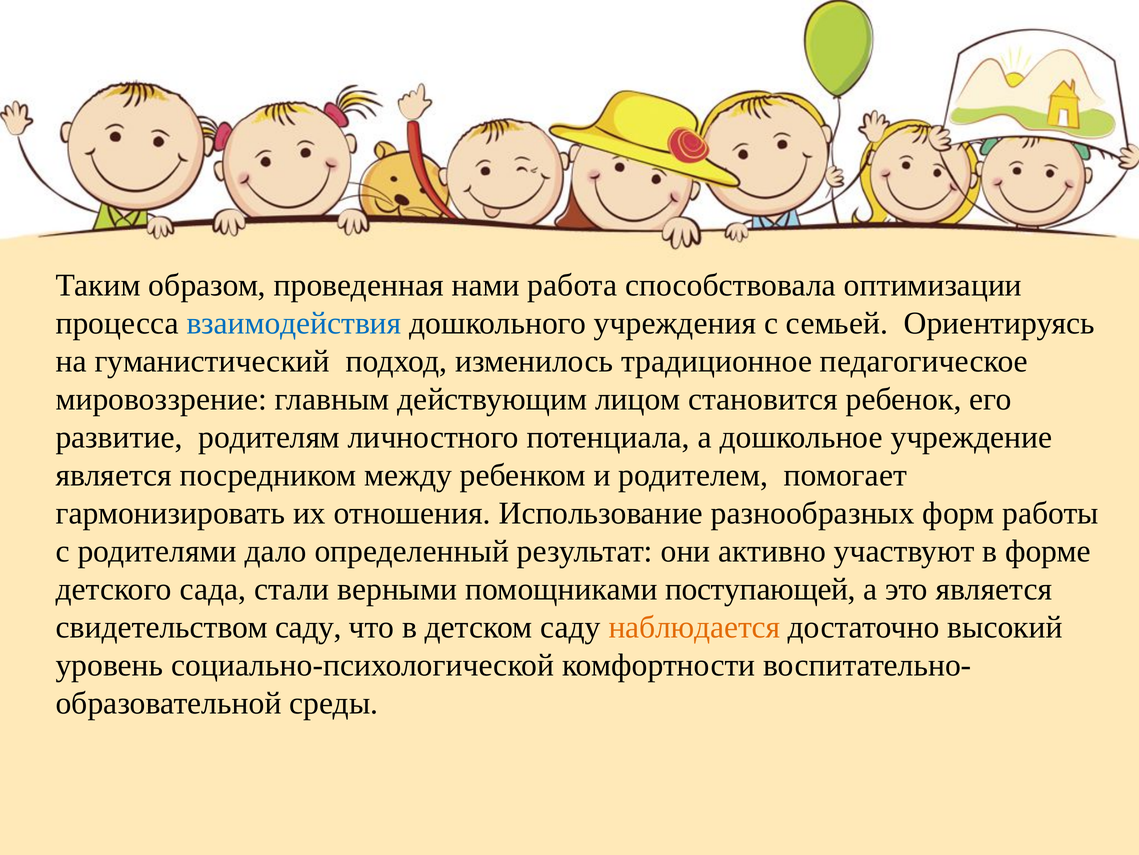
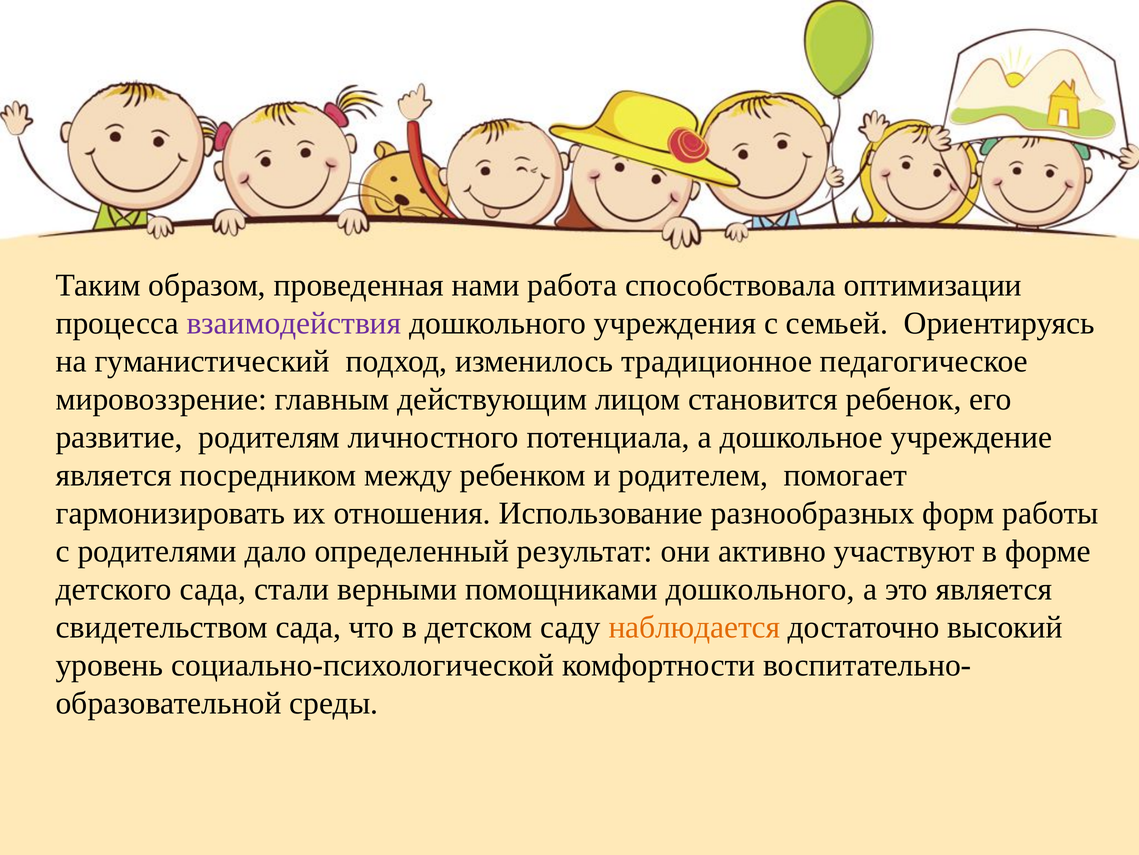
взаимодействия colour: blue -> purple
помощниками поступающей: поступающей -> дошкольного
свидетельством саду: саду -> сада
